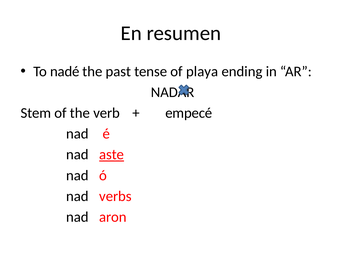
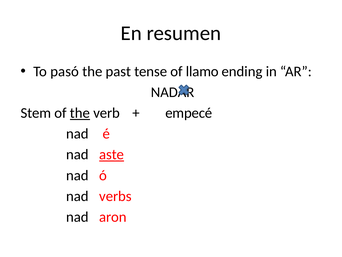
nadé: nadé -> pasó
playa: playa -> llamo
the at (80, 113) underline: none -> present
